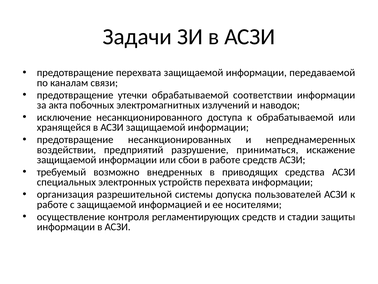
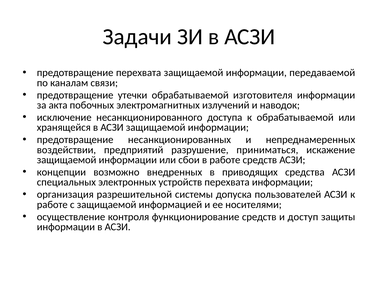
соответствии: соответствии -> изготовителя
требуемый: требуемый -> концепции
регламентирующих: регламентирующих -> функционирование
стадии: стадии -> доступ
